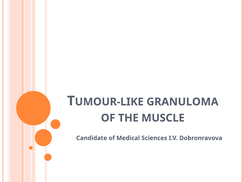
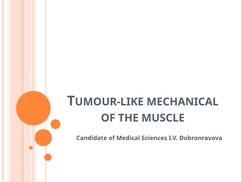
GRANULOMA: GRANULOMA -> MECHANICAL
